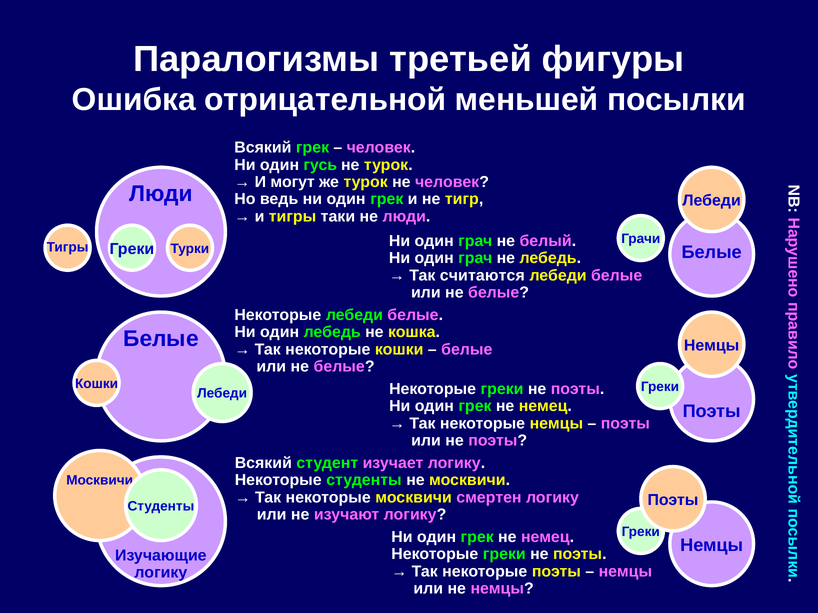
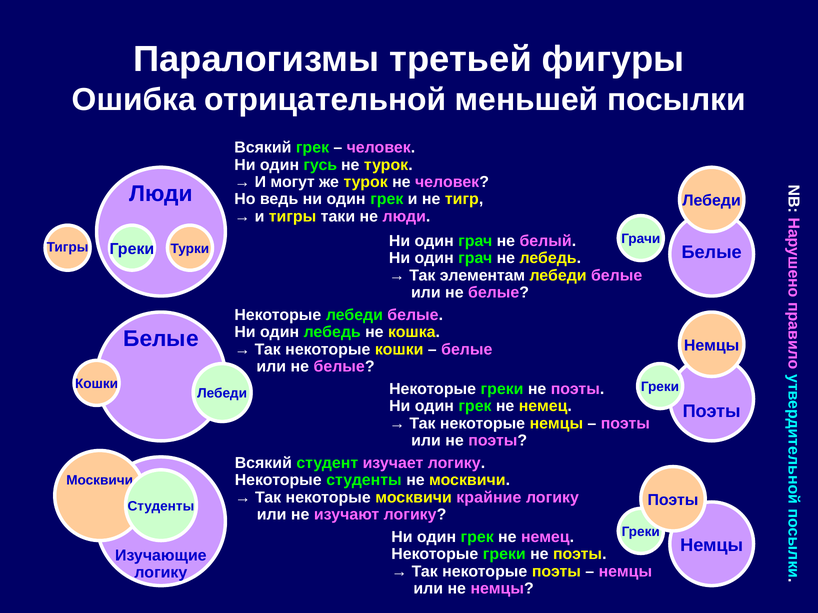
считаются: считаются -> элементам
смертен: смертен -> крайние
